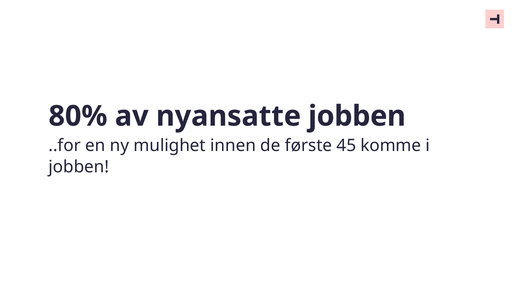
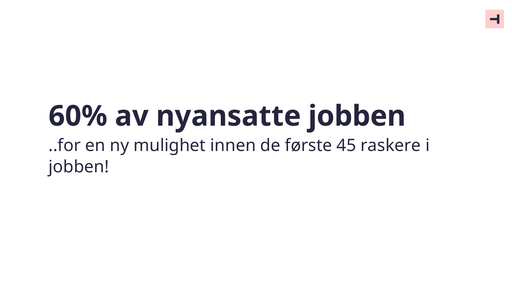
80%: 80% -> 60%
komme: komme -> raskere
